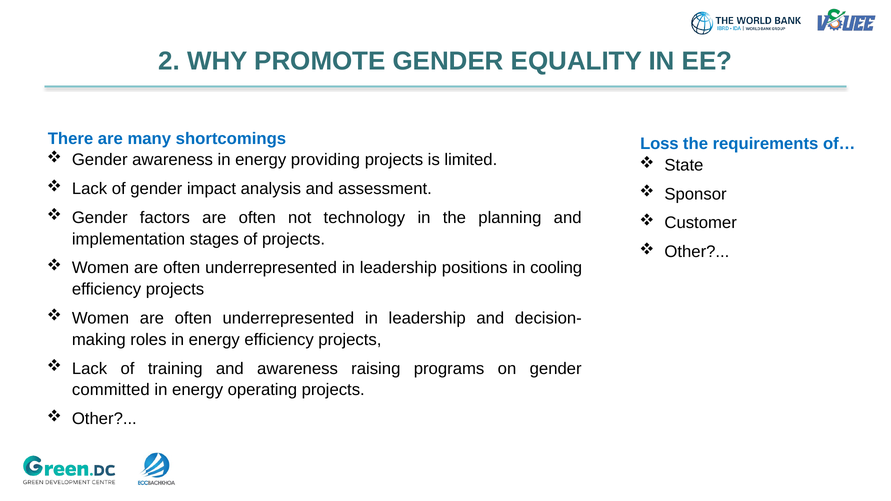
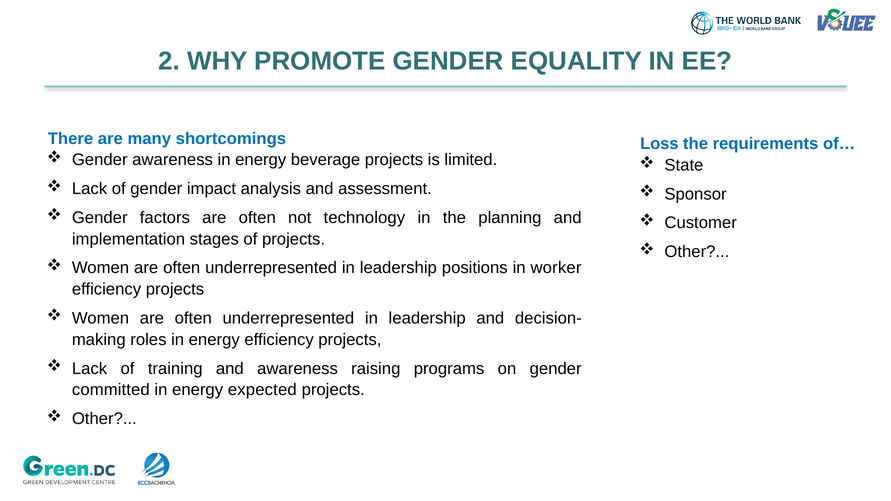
providing: providing -> beverage
cooling: cooling -> worker
operating: operating -> expected
